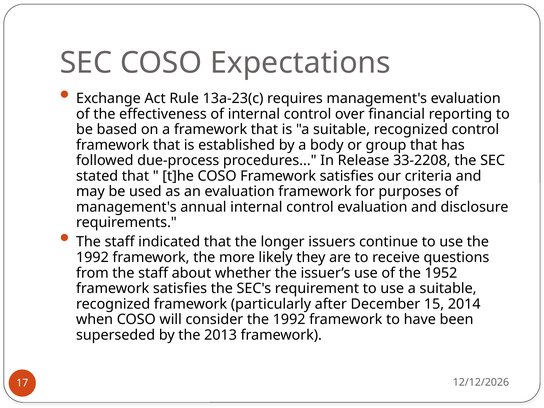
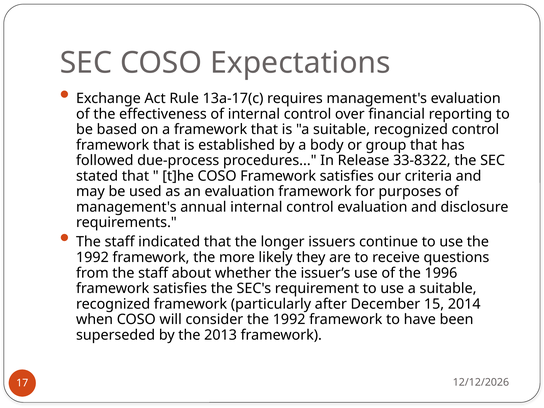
13a-23(c: 13a-23(c -> 13a-17(c
33-2208: 33-2208 -> 33-8322
1952: 1952 -> 1996
